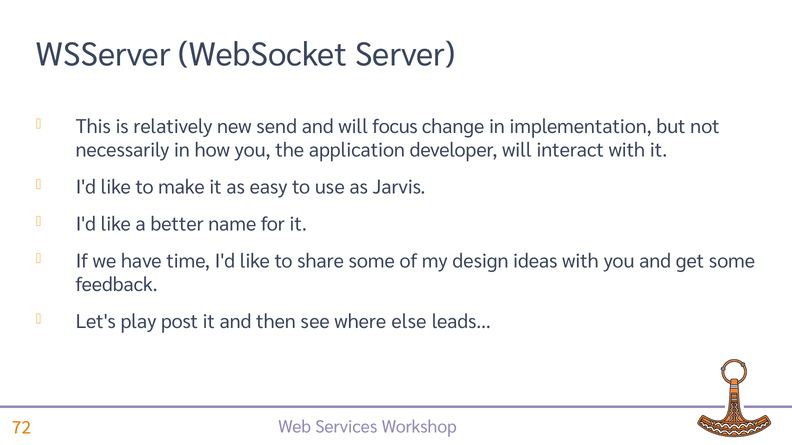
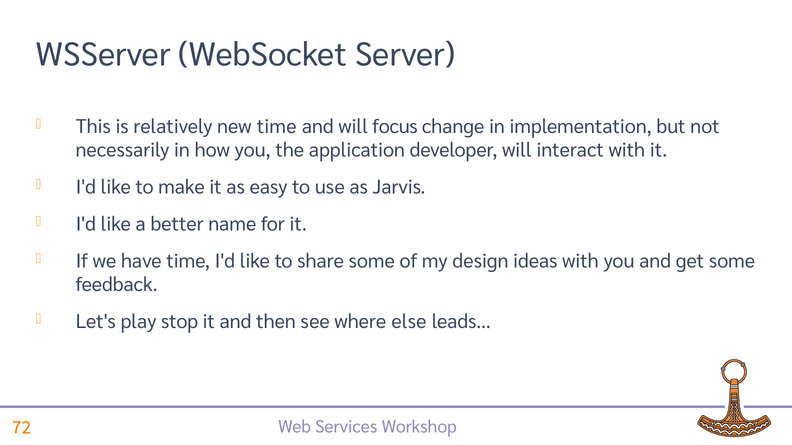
new send: send -> time
post: post -> stop
